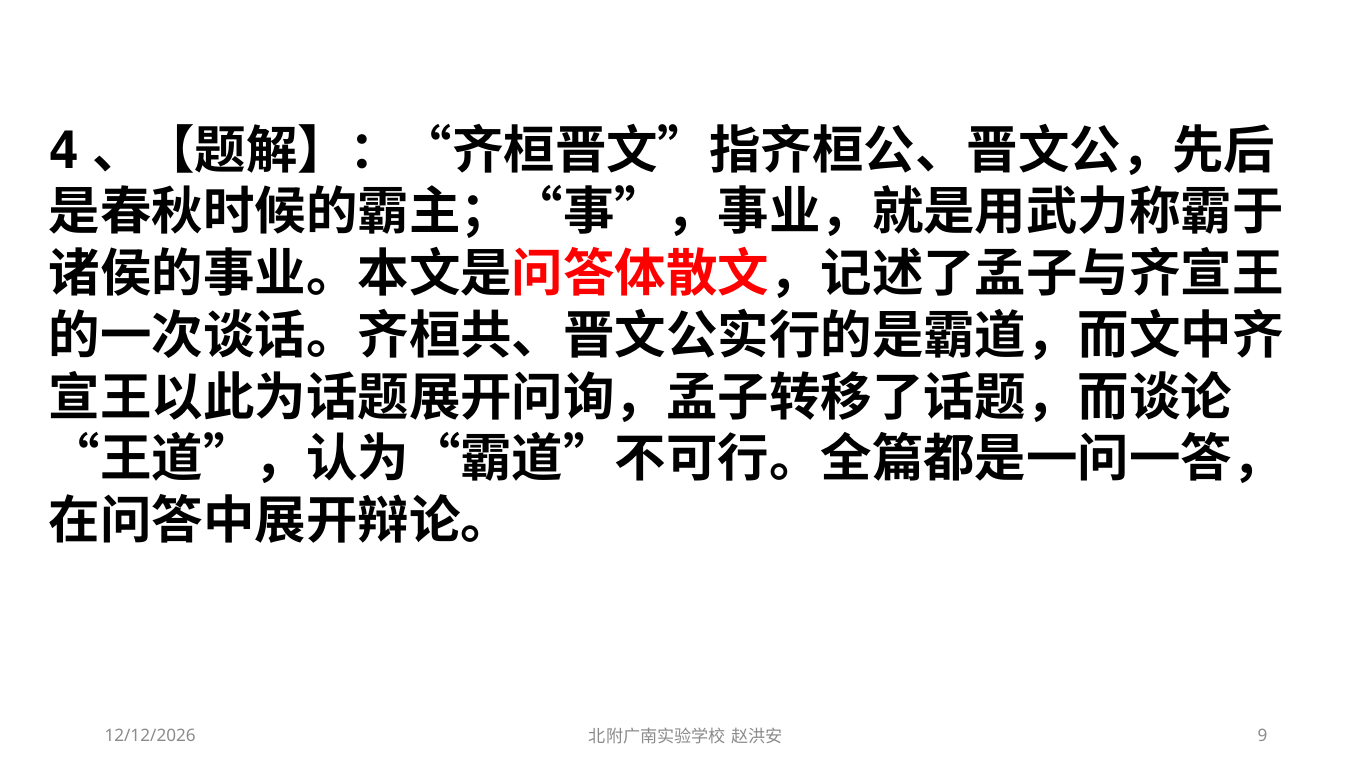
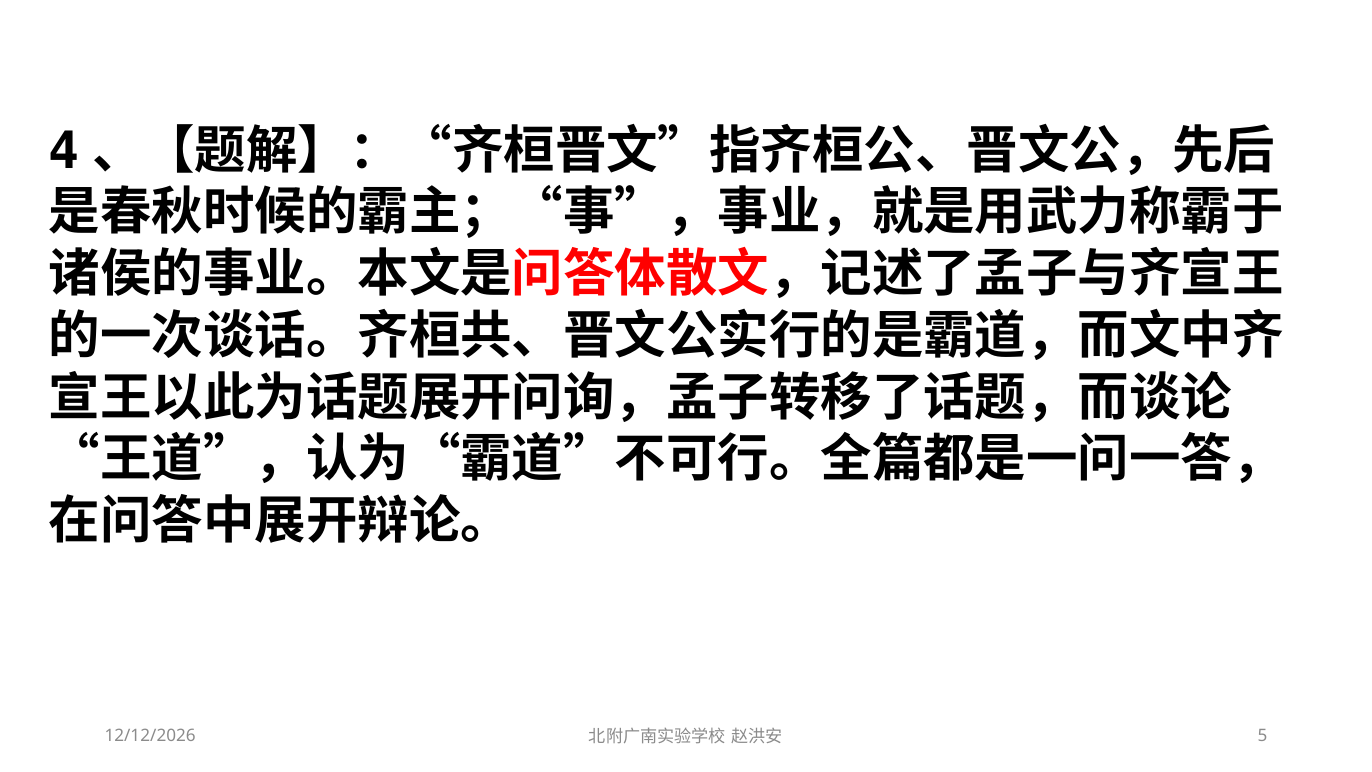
9: 9 -> 5
